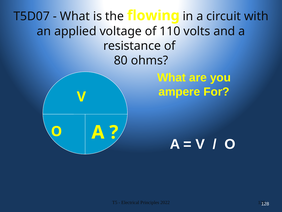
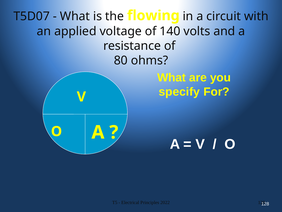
110: 110 -> 140
ampere: ampere -> specify
